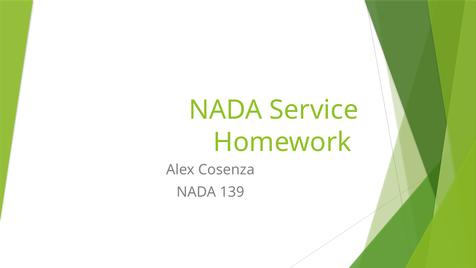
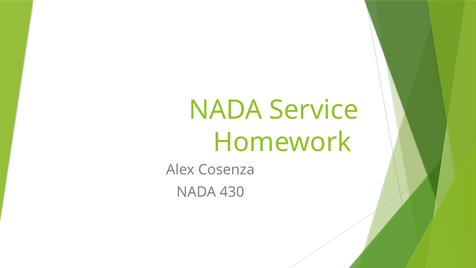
139: 139 -> 430
